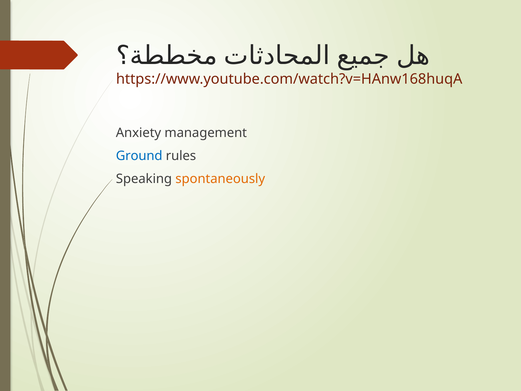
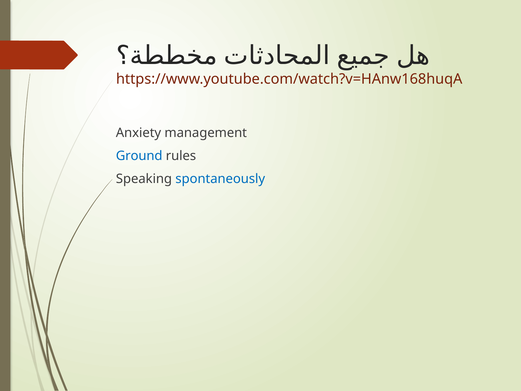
spontaneously colour: orange -> blue
